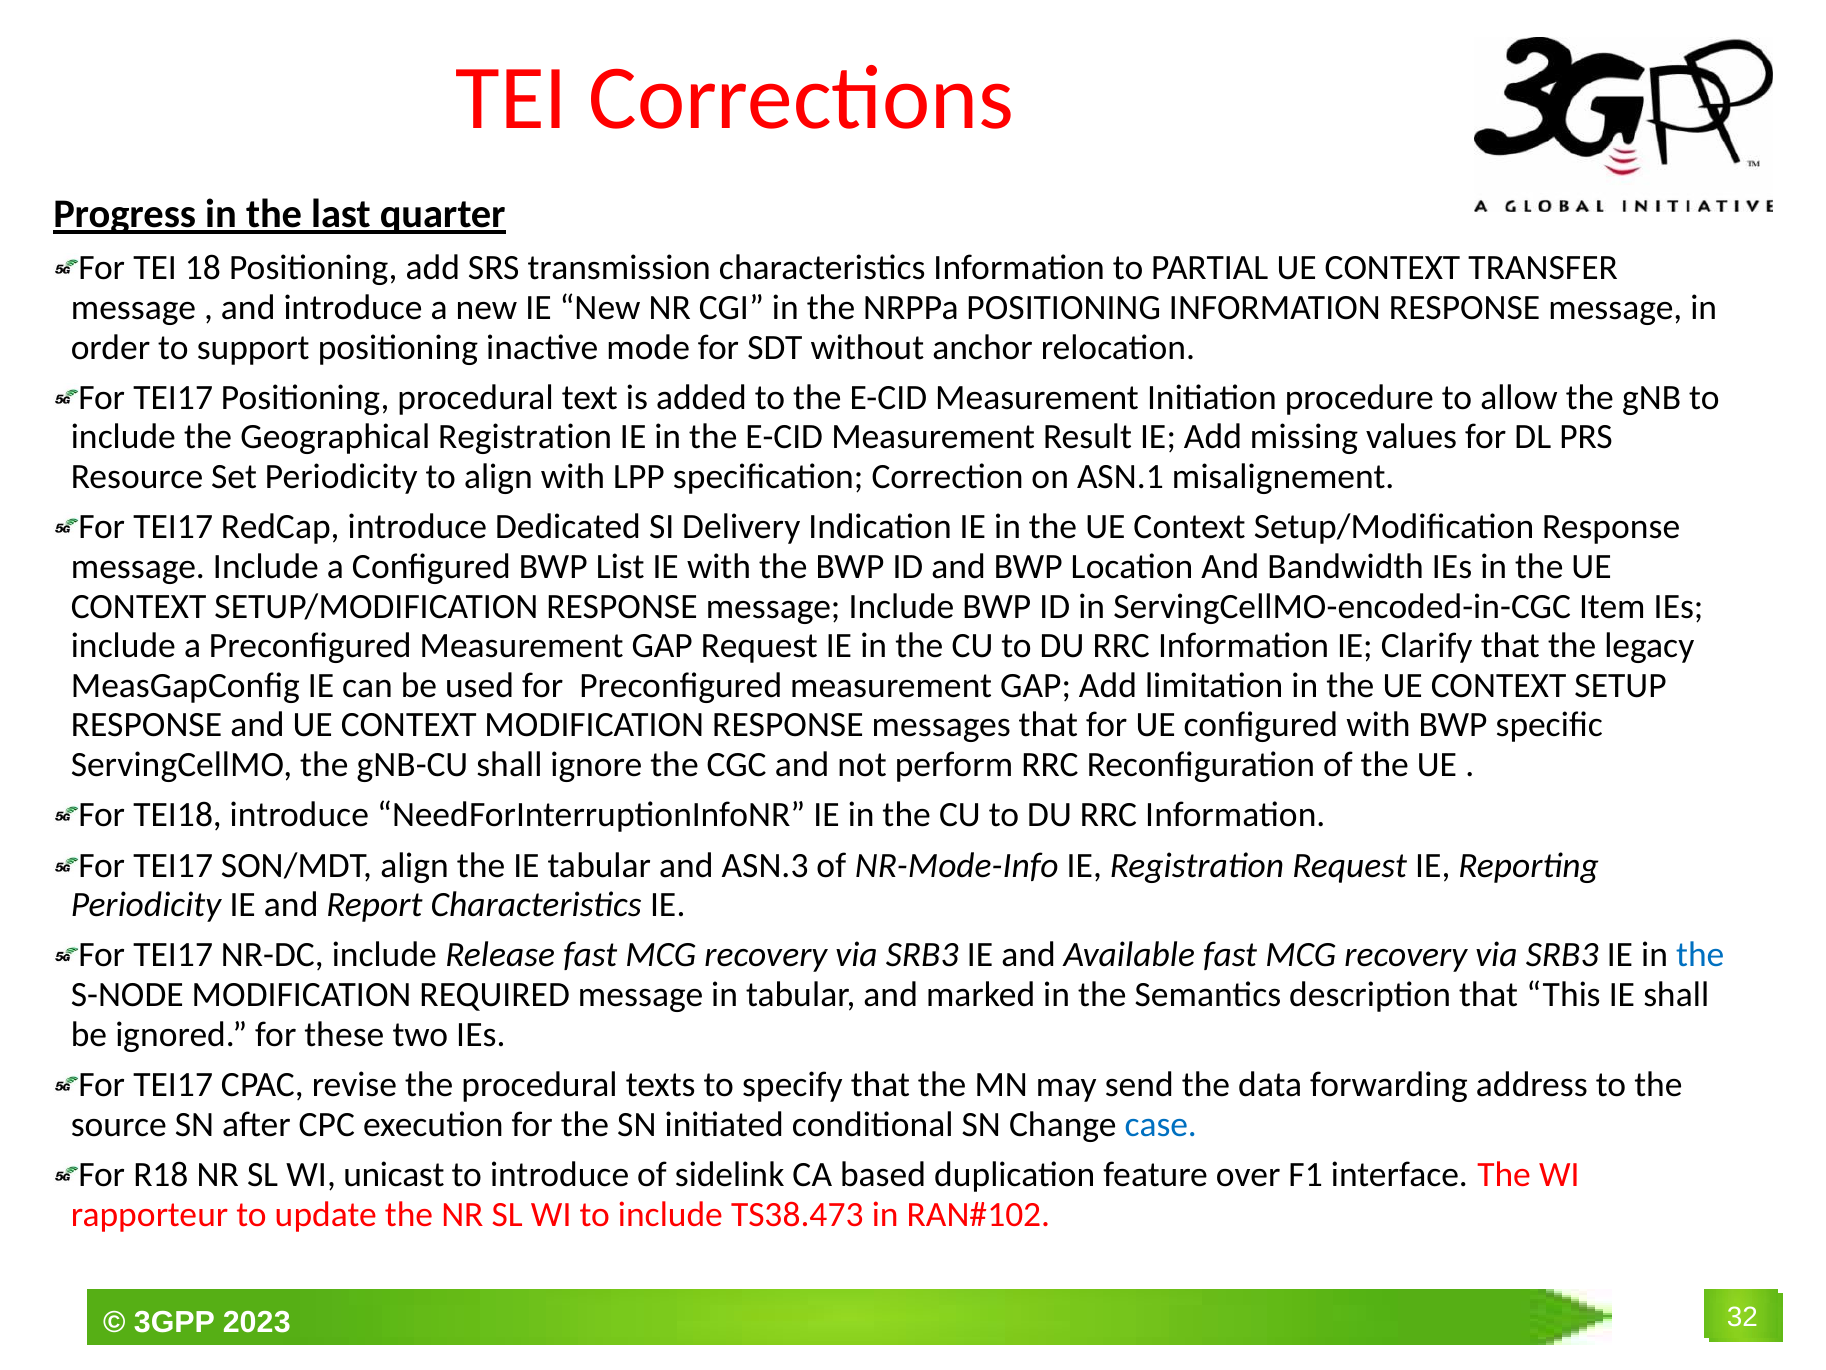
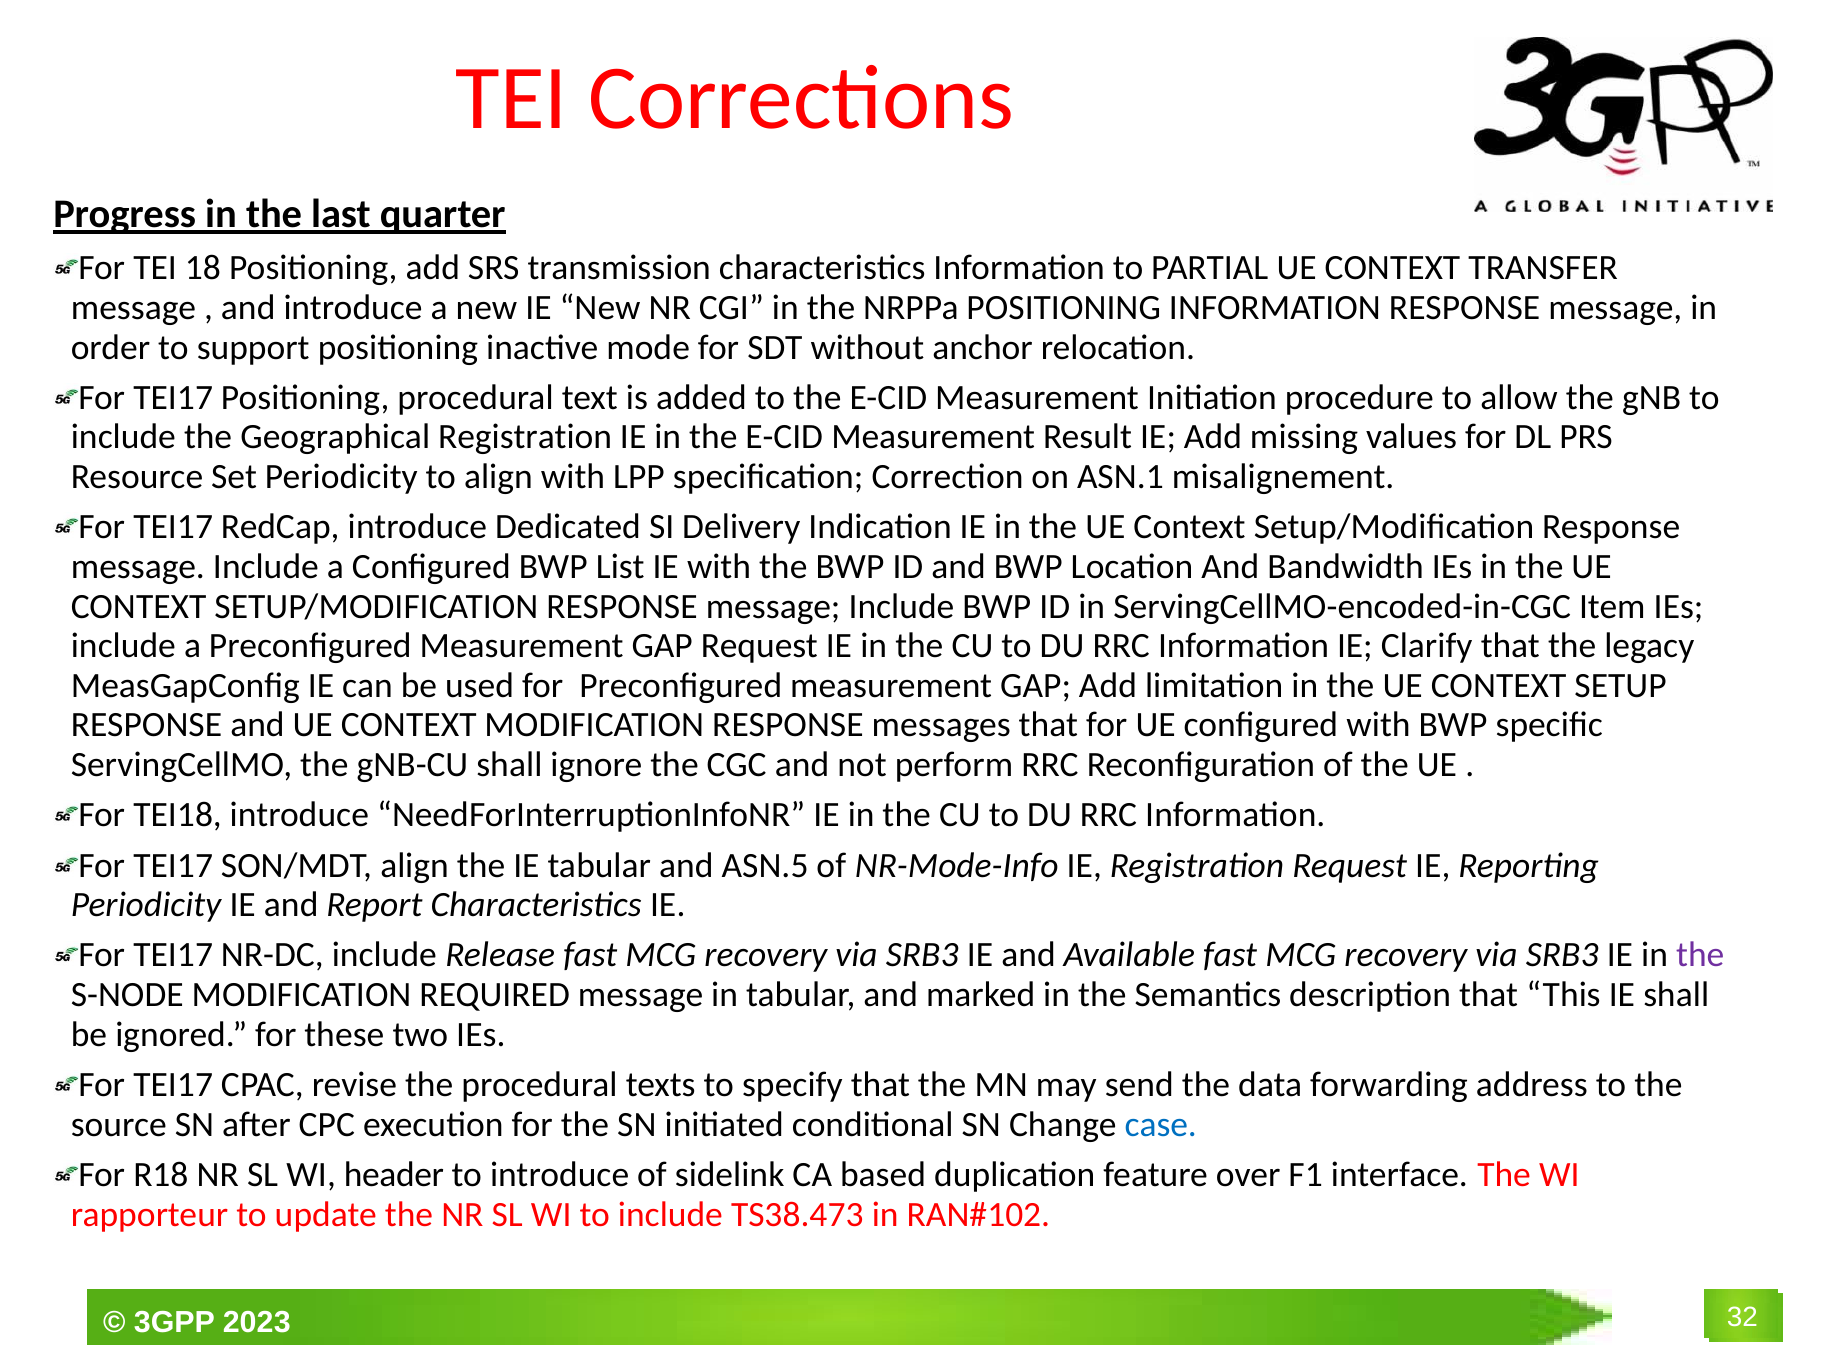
ASN.3: ASN.3 -> ASN.5
the at (1700, 955) colour: blue -> purple
unicast: unicast -> header
